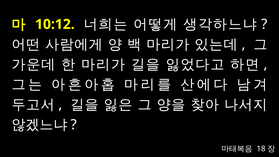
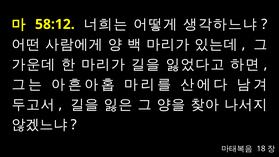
10:12: 10:12 -> 58:12
